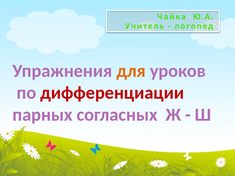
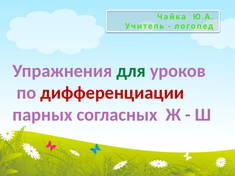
для colour: orange -> green
